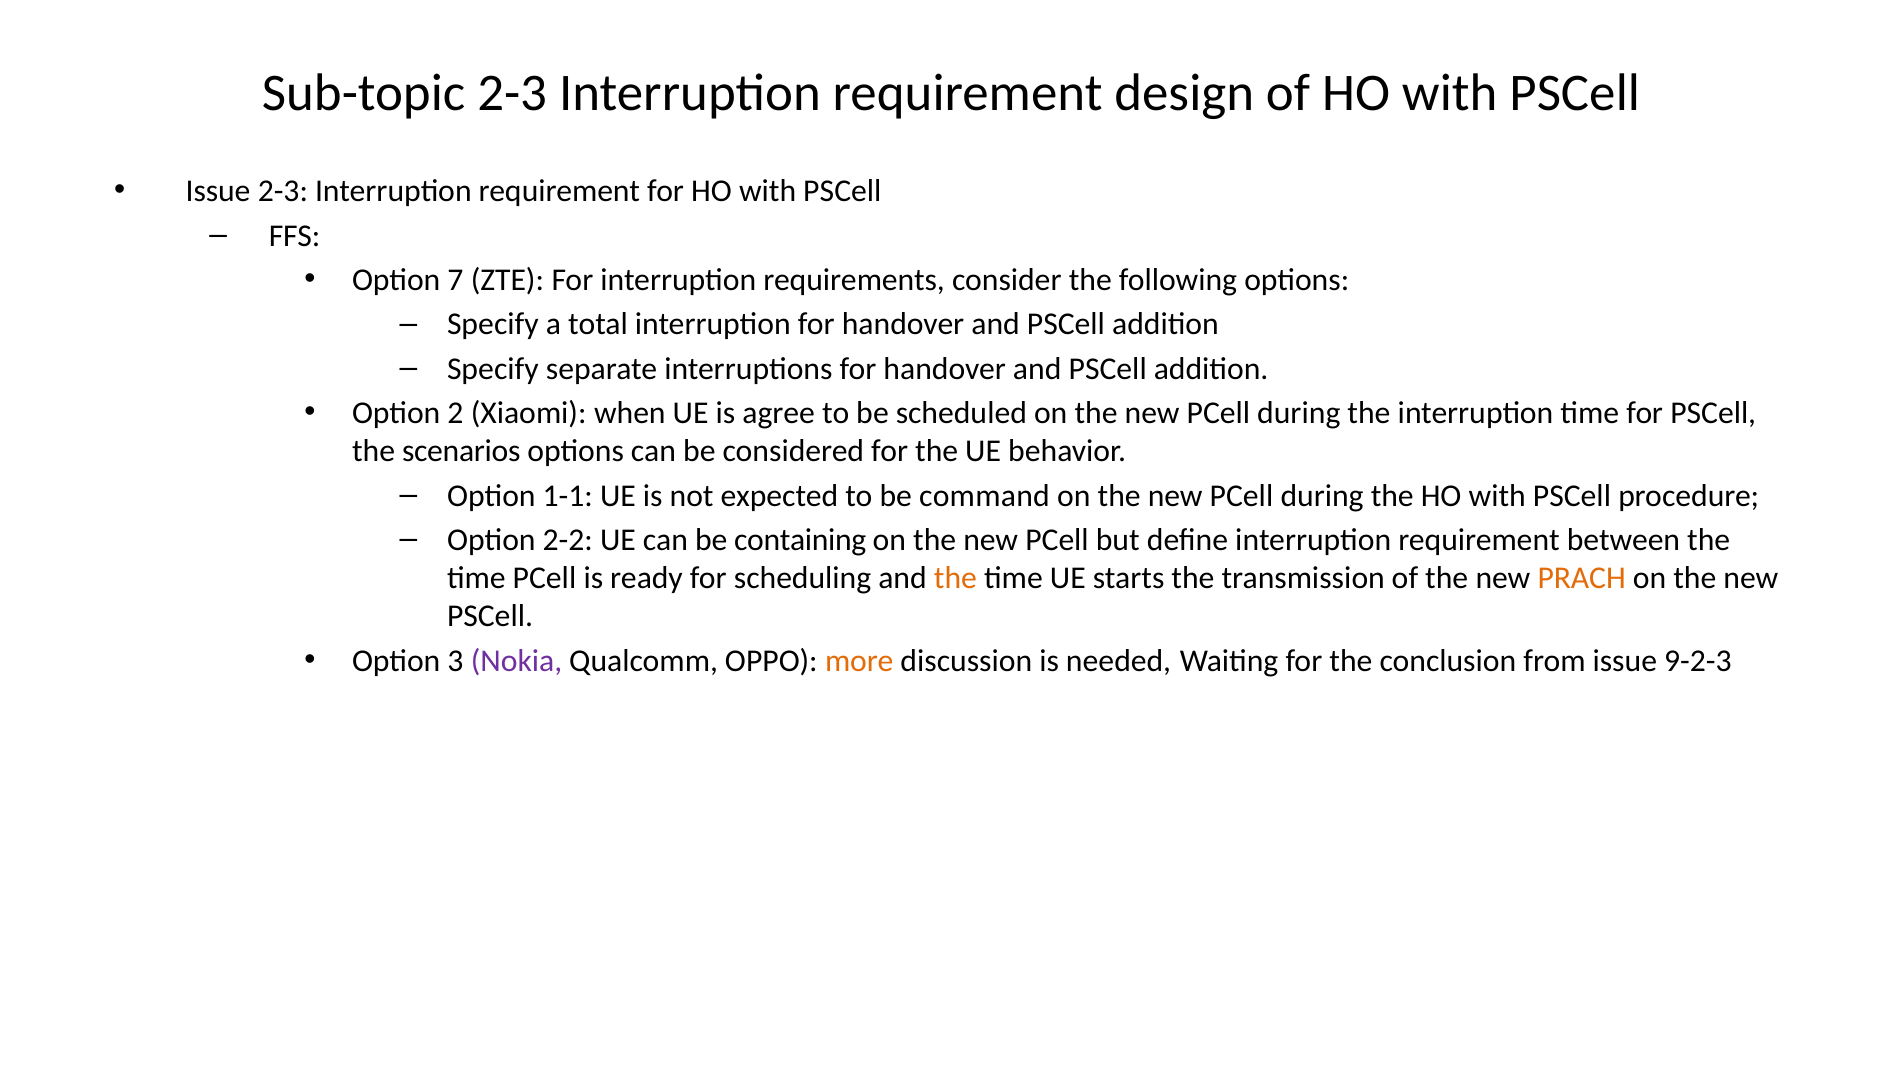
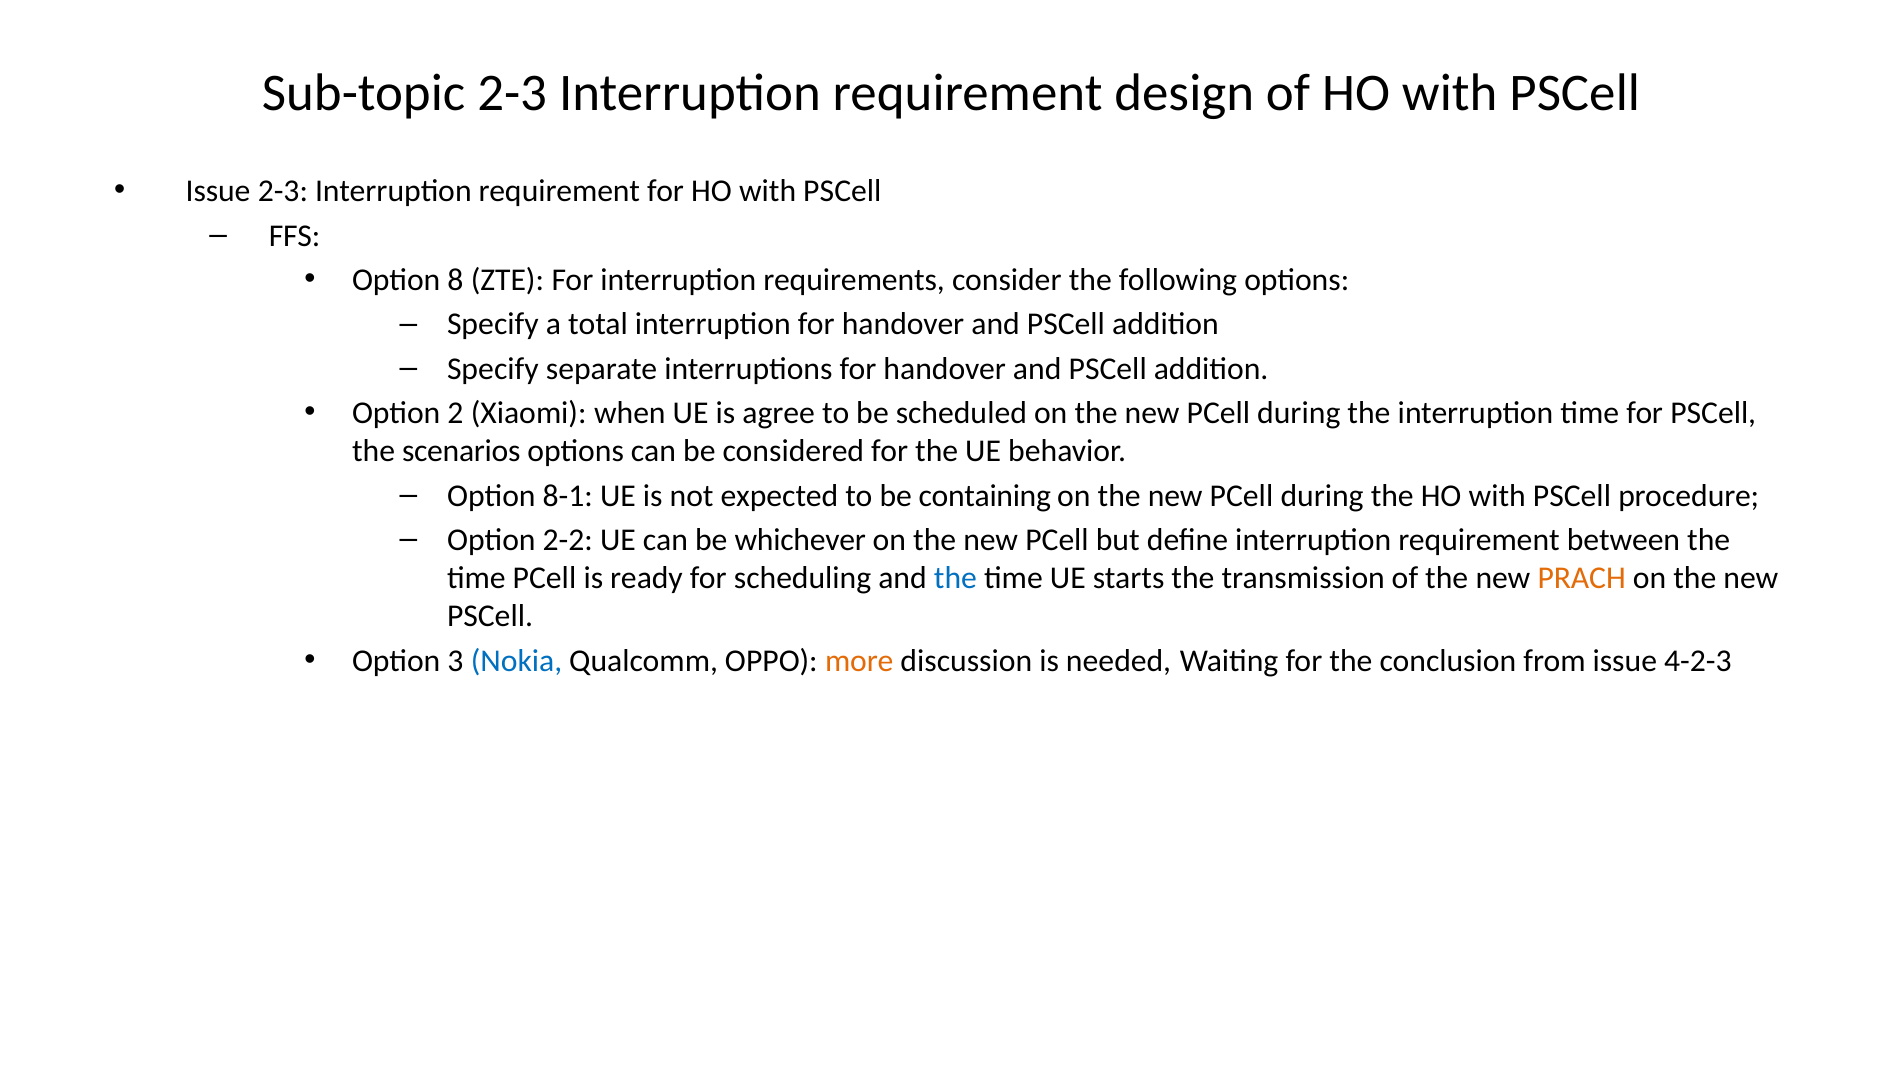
7: 7 -> 8
1-1: 1-1 -> 8-1
command: command -> containing
containing: containing -> whichever
the at (955, 578) colour: orange -> blue
Nokia colour: purple -> blue
9-2-3: 9-2-3 -> 4-2-3
